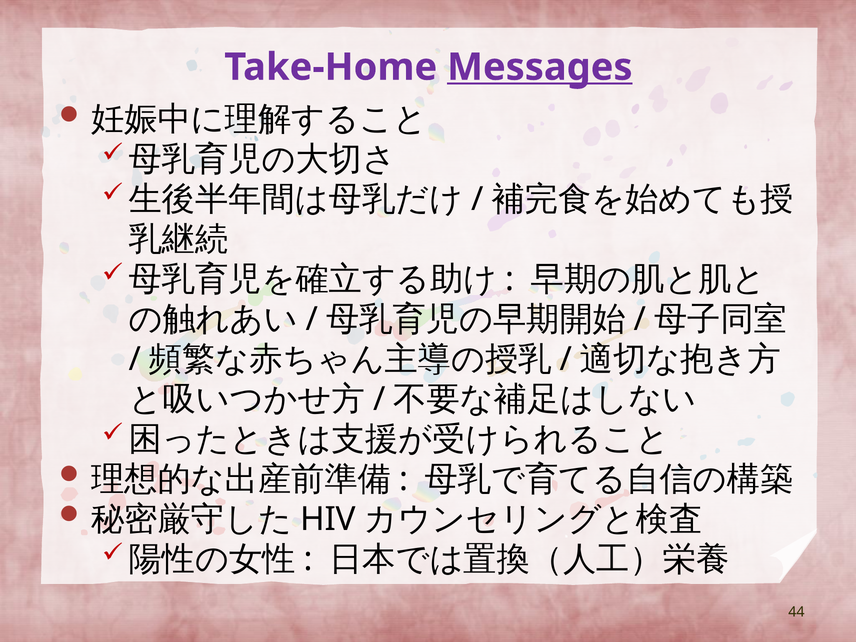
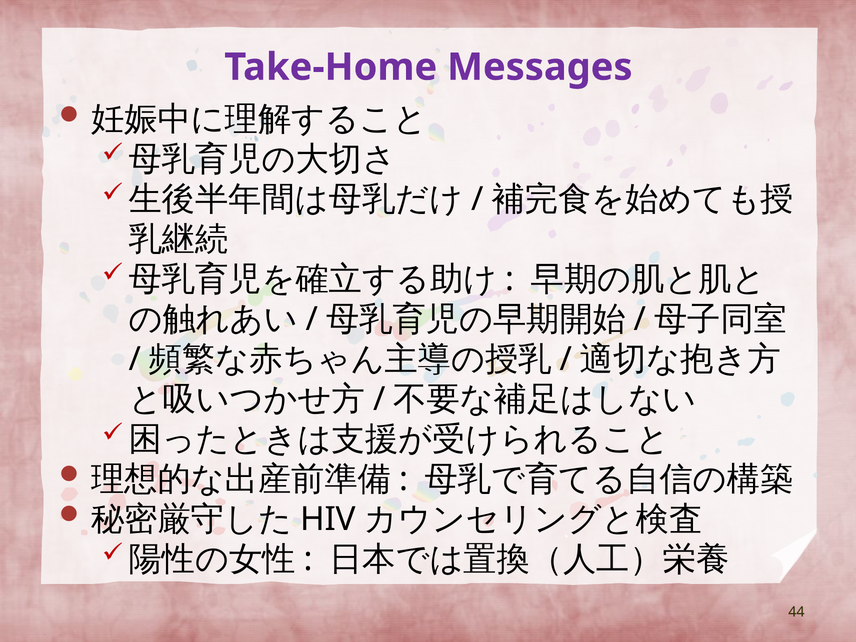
Messages underline: present -> none
